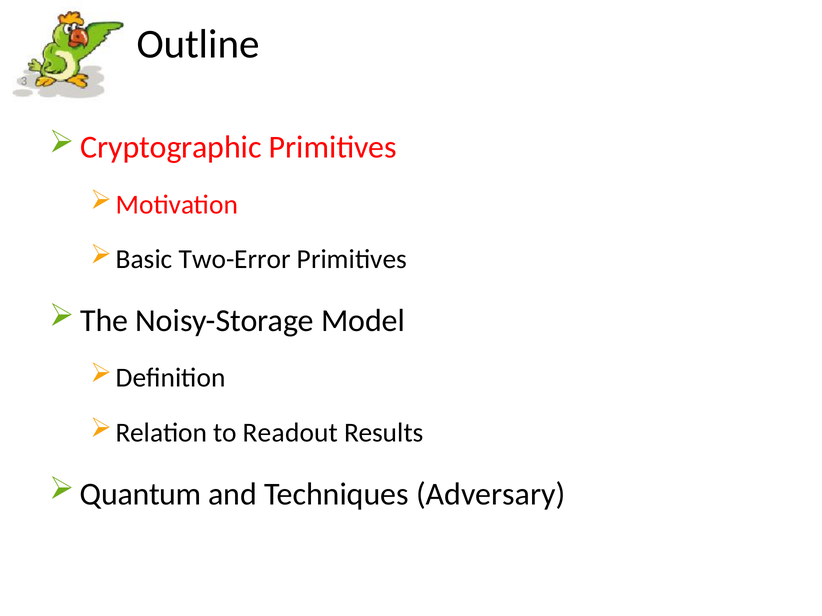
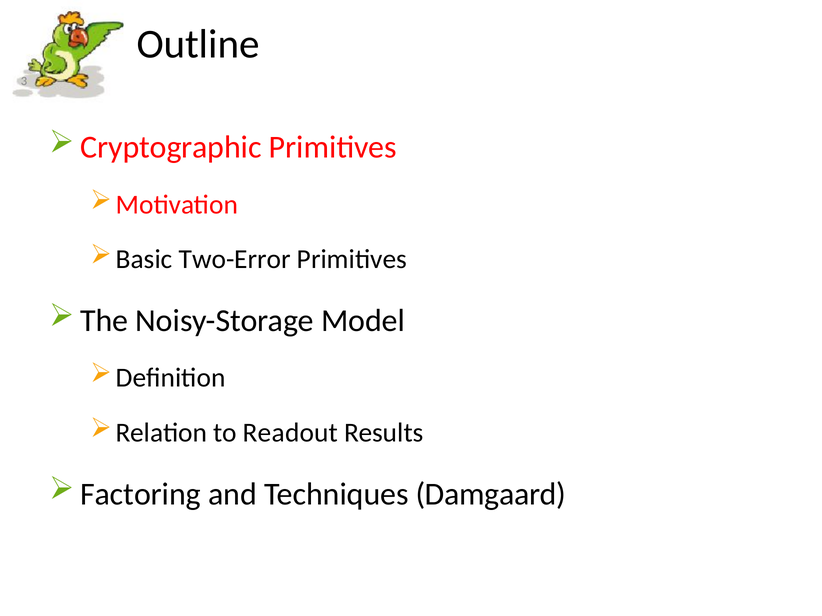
Quantum: Quantum -> Factoring
Adversary: Adversary -> Damgaard
